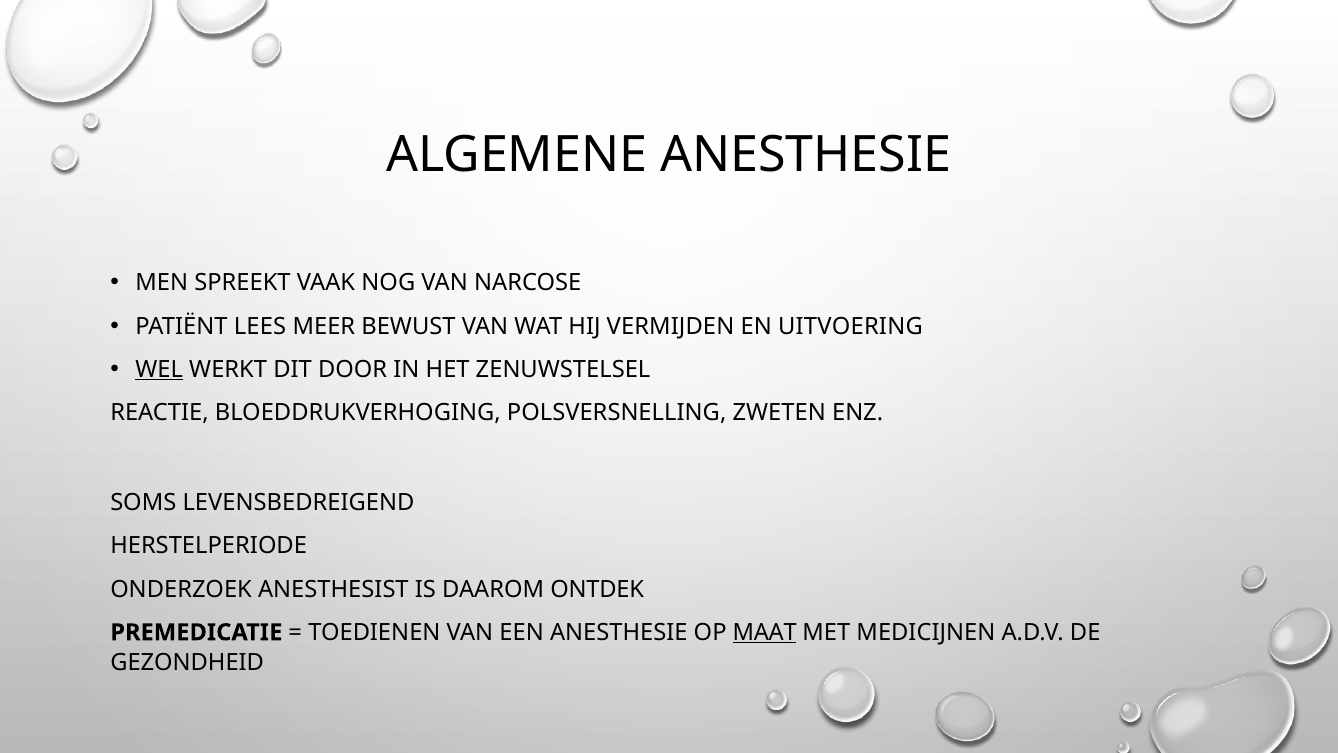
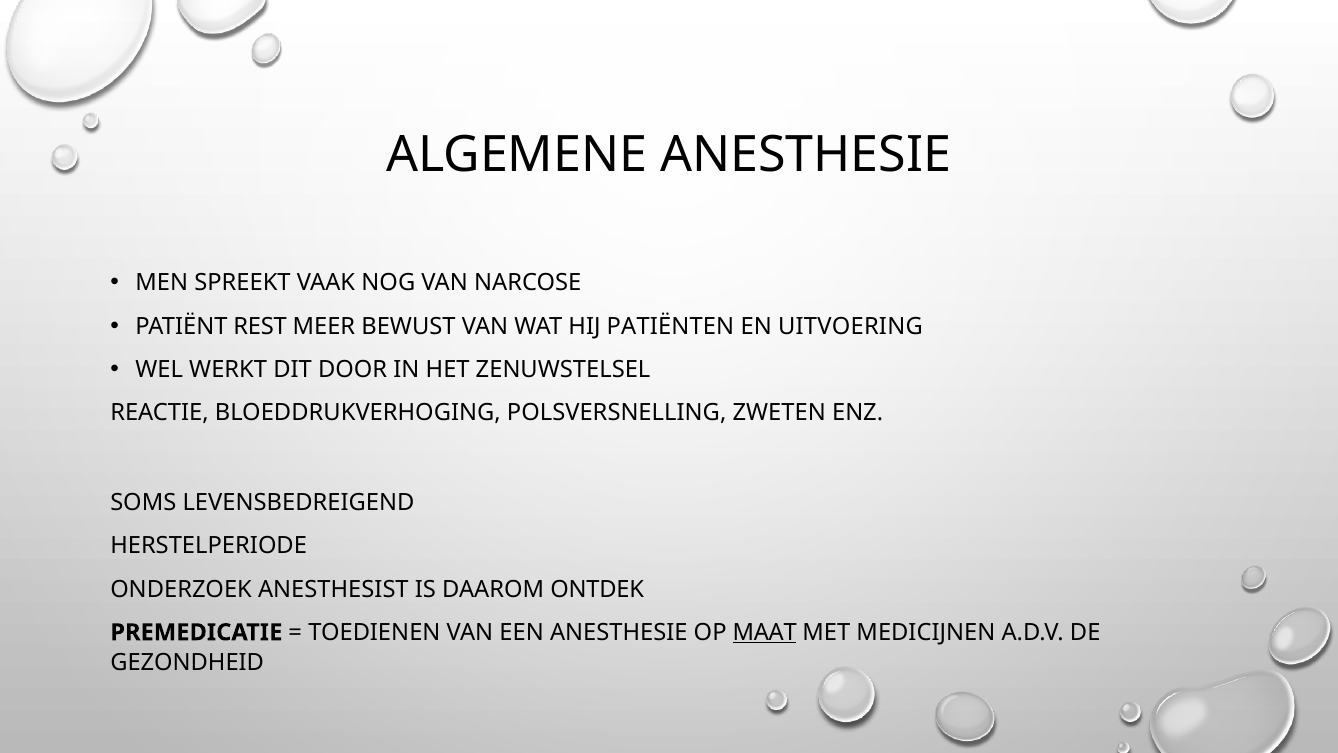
LEES: LEES -> REST
VERMIJDEN: VERMIJDEN -> PATIËNTEN
WEL underline: present -> none
